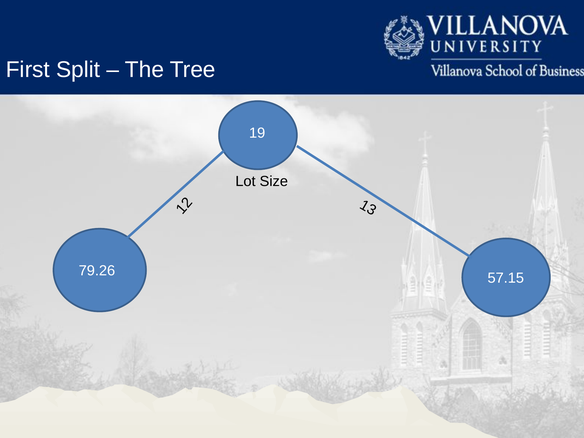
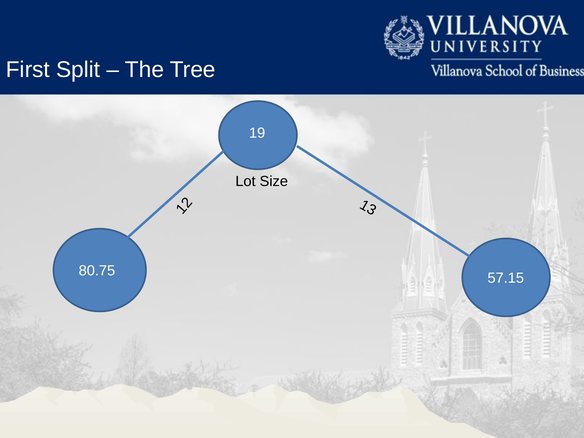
79.26: 79.26 -> 80.75
